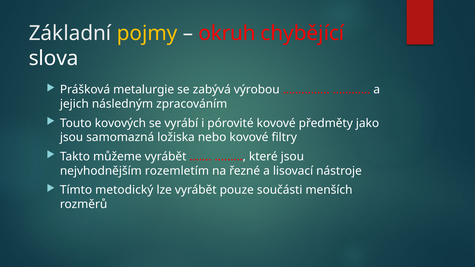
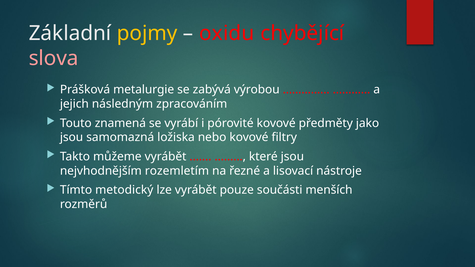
okruh: okruh -> oxidu
slova colour: white -> pink
kovových: kovových -> znamená
